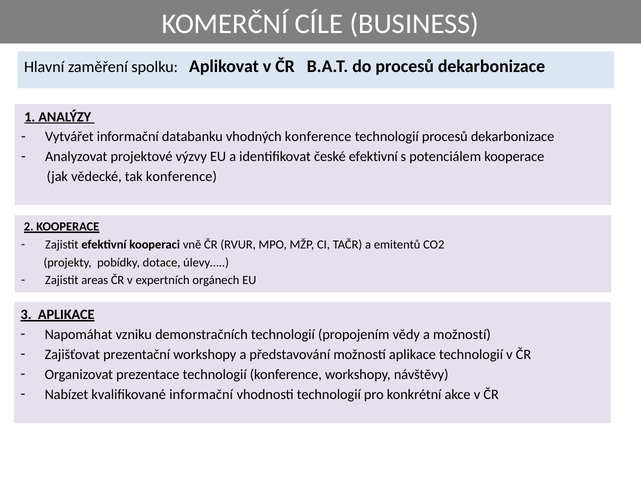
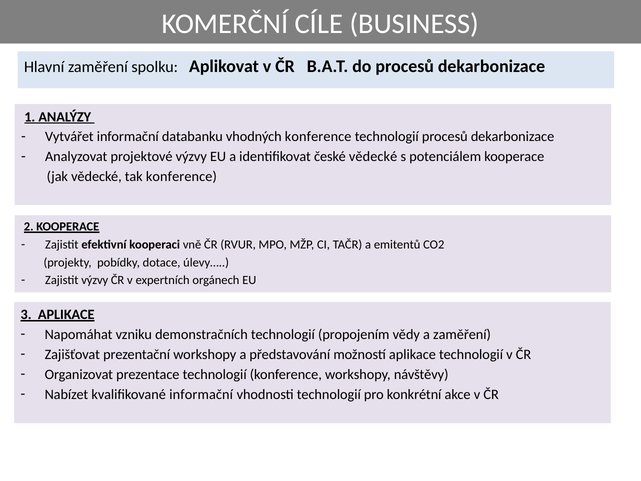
české efektivní: efektivní -> vědecké
Zajistit areas: areas -> výzvy
a možností: možností -> zaměření
